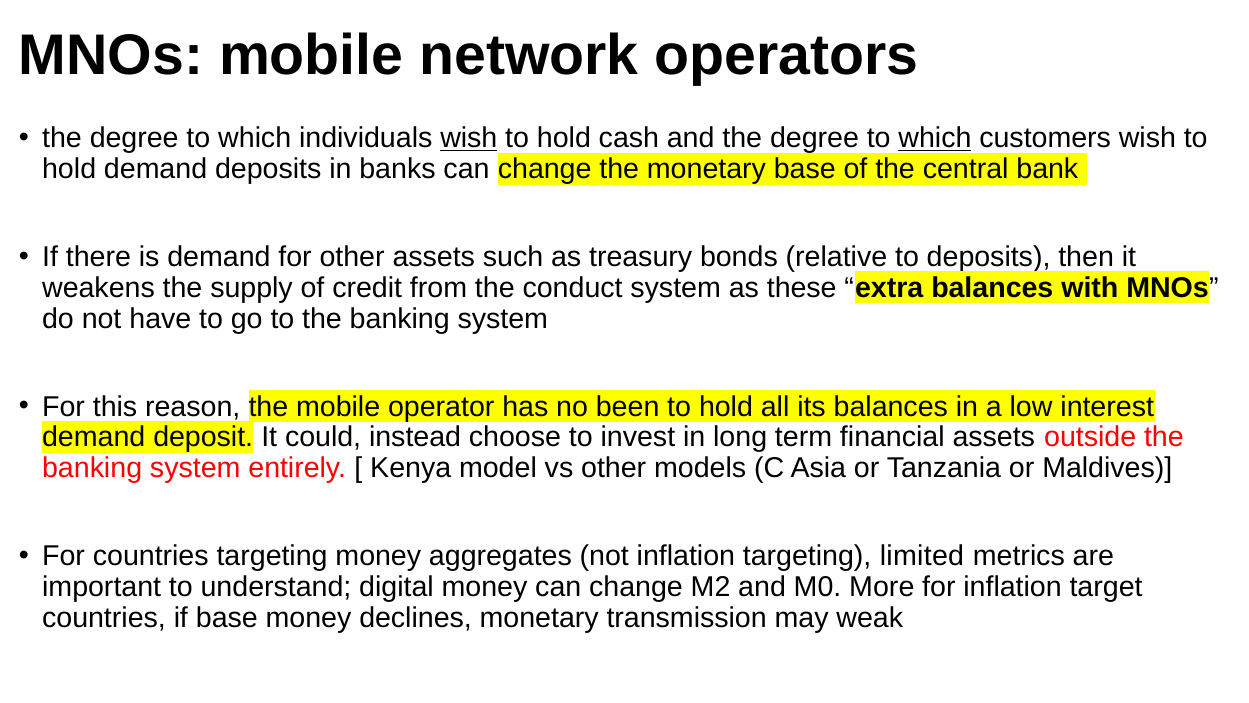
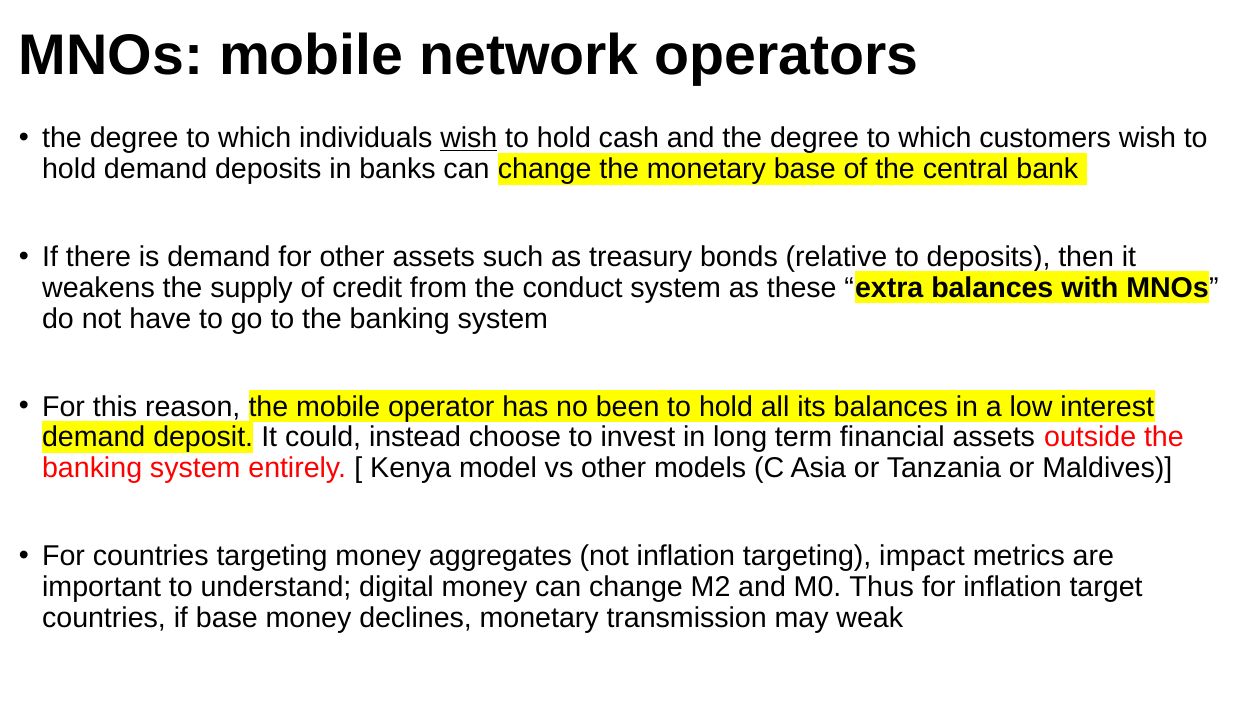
which at (935, 138) underline: present -> none
limited: limited -> impact
More: More -> Thus
